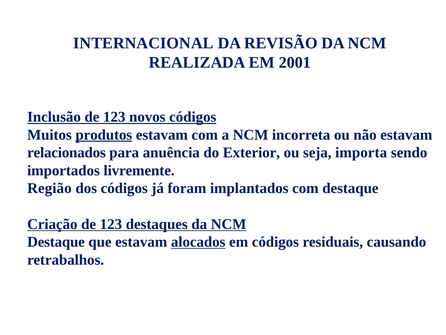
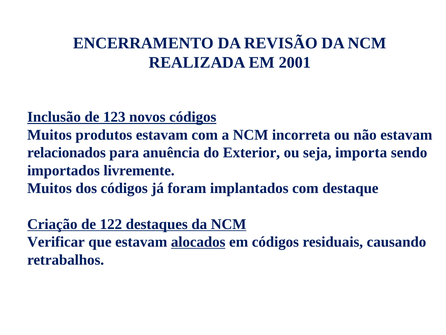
INTERNACIONAL: INTERNACIONAL -> ENCERRAMENTO
produtos underline: present -> none
Região at (49, 188): Região -> Muitos
Criação de 123: 123 -> 122
Destaque at (56, 242): Destaque -> Verificar
